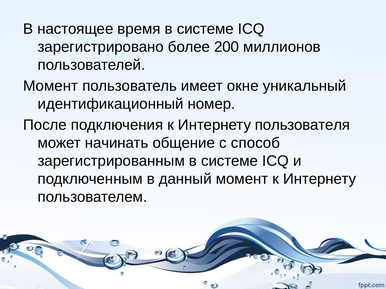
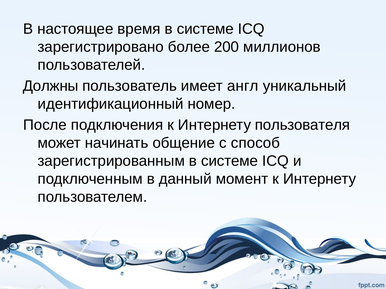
Момент at (51, 86): Момент -> Должны
окне: окне -> англ
